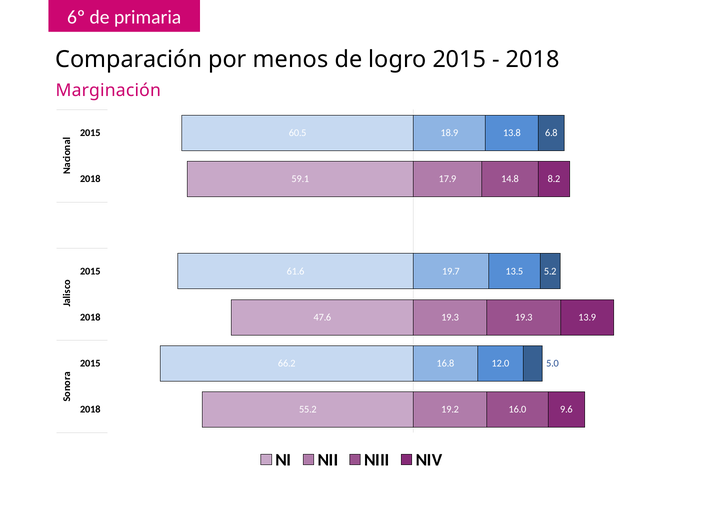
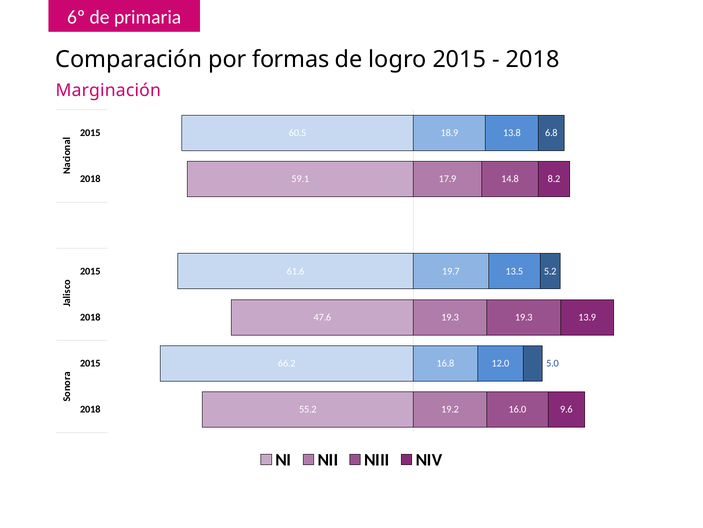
menos: menos -> formas
